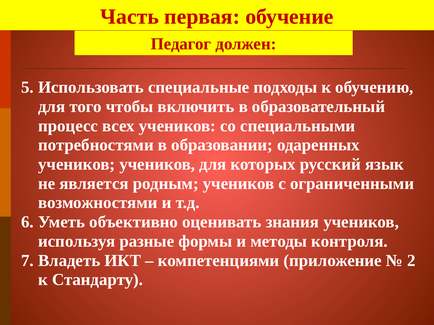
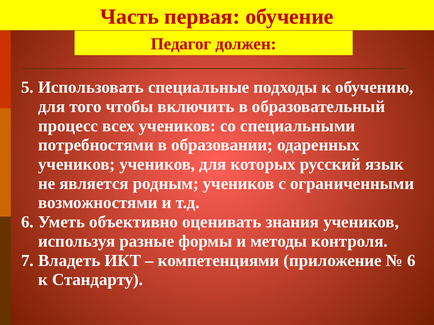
2 at (411, 261): 2 -> 6
